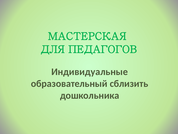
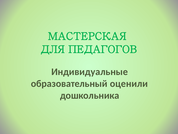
сблизить: сблизить -> оценили
